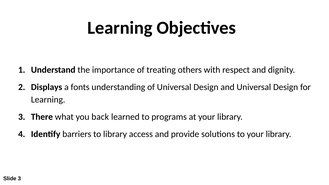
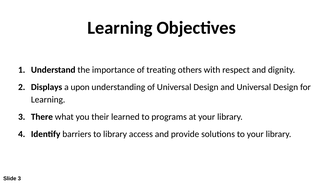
fonts: fonts -> upon
back: back -> their
